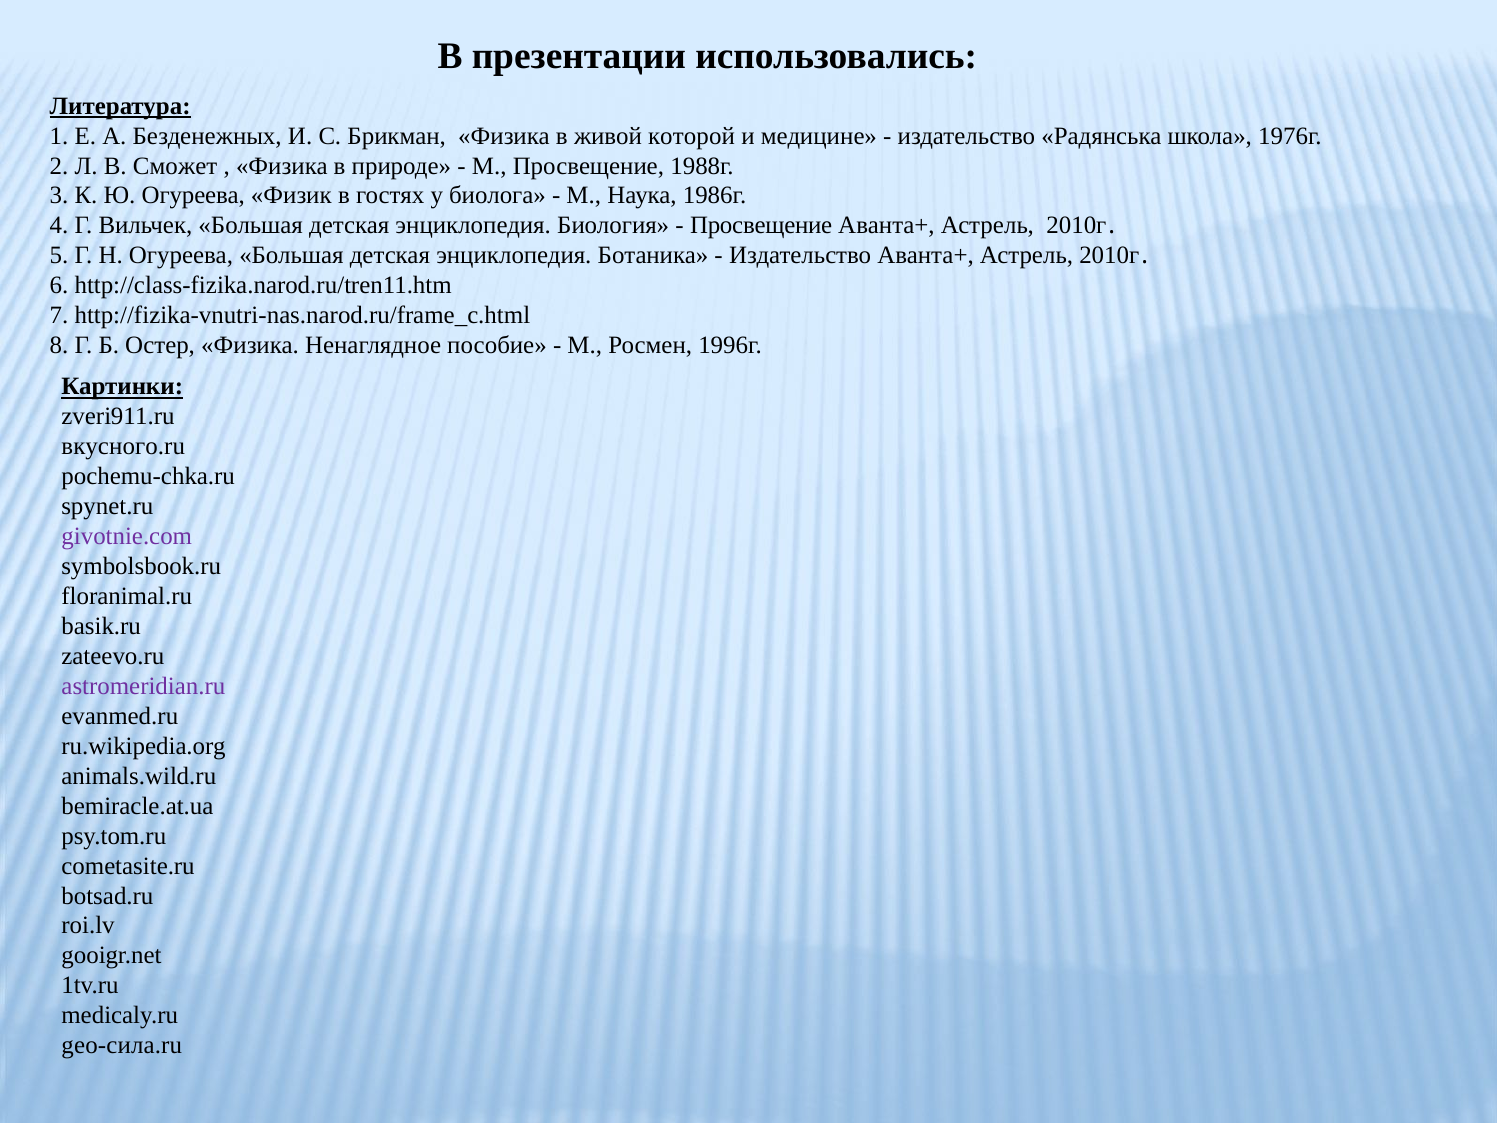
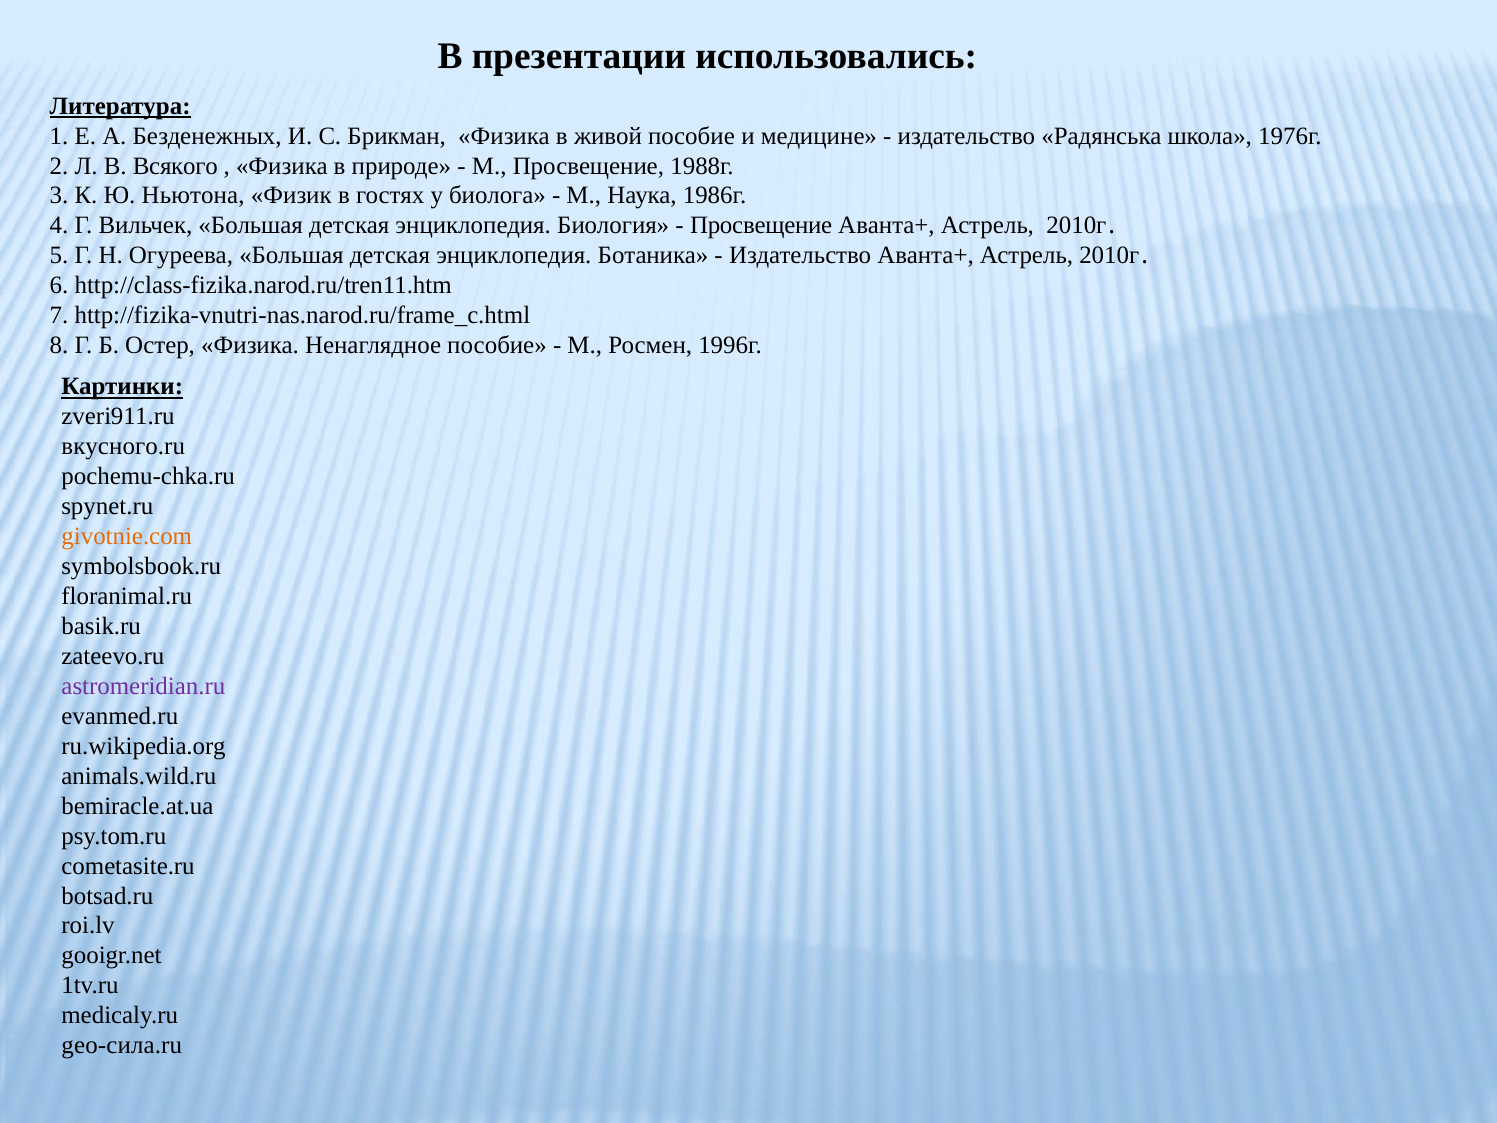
живой которой: которой -> пособие
Сможет: Сможет -> Всякого
Ю Огуреева: Огуреева -> Ньютона
givotnie.com colour: purple -> orange
